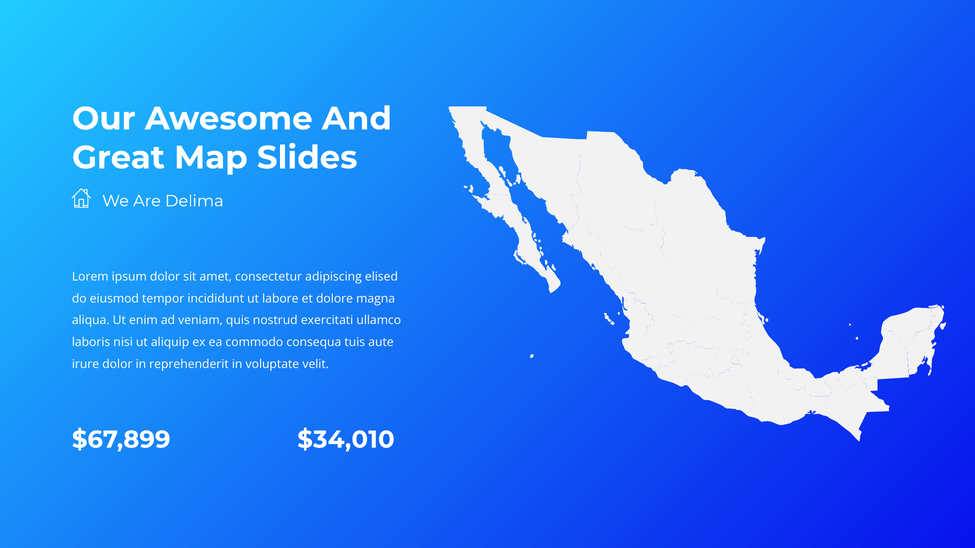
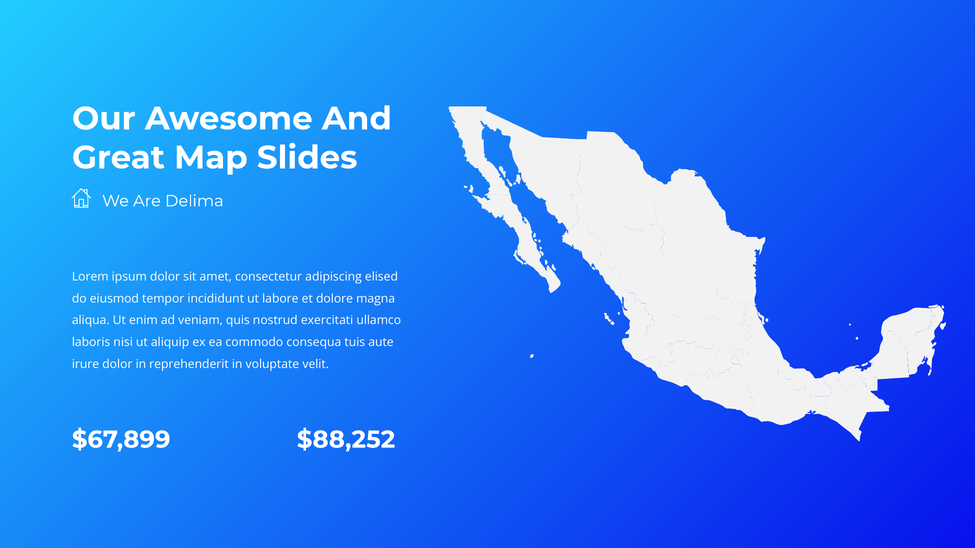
$34,010: $34,010 -> $88,252
